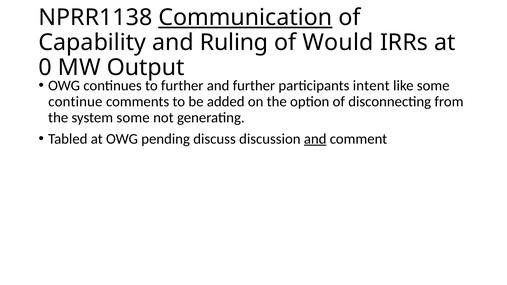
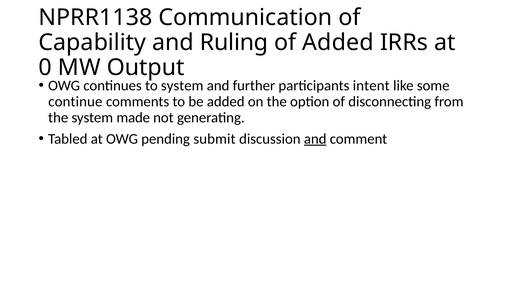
Communication underline: present -> none
of Would: Would -> Added
to further: further -> system
system some: some -> made
discuss: discuss -> submit
